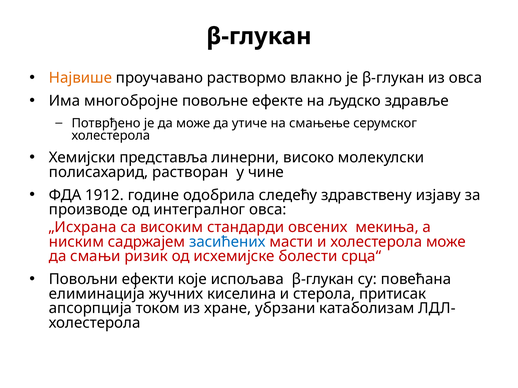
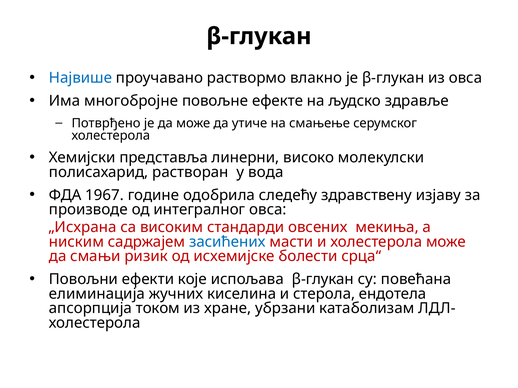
Највише colour: orange -> blue
чине: чине -> вода
1912: 1912 -> 1967
притисак: притисак -> ендотела
